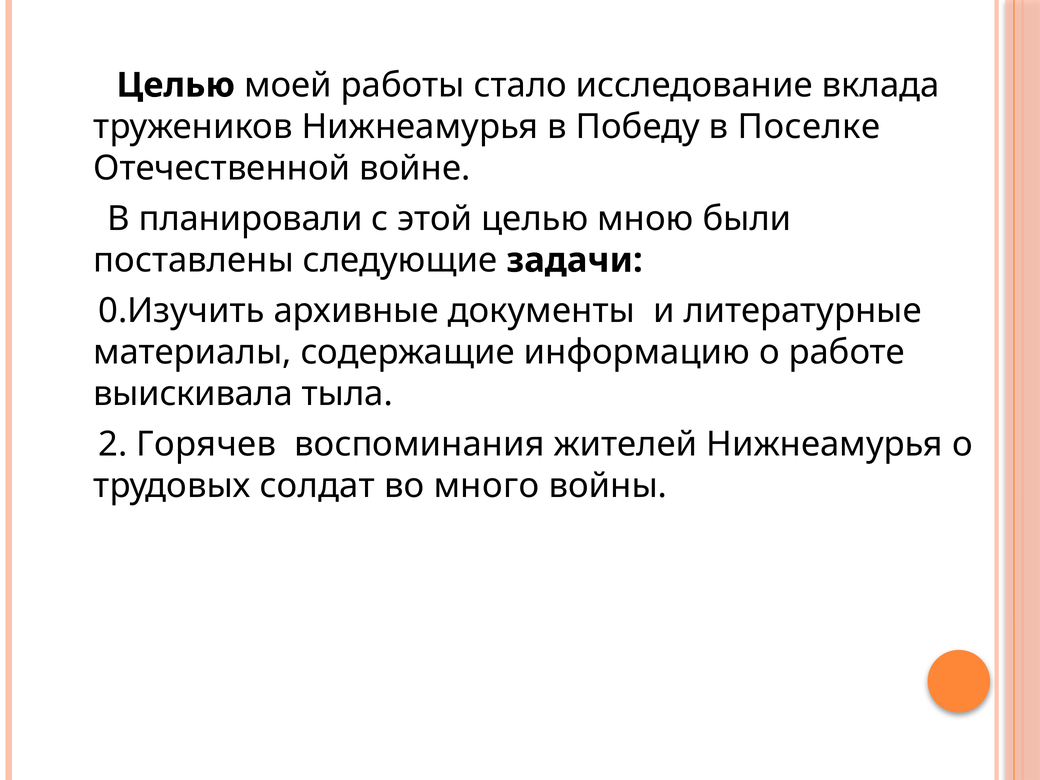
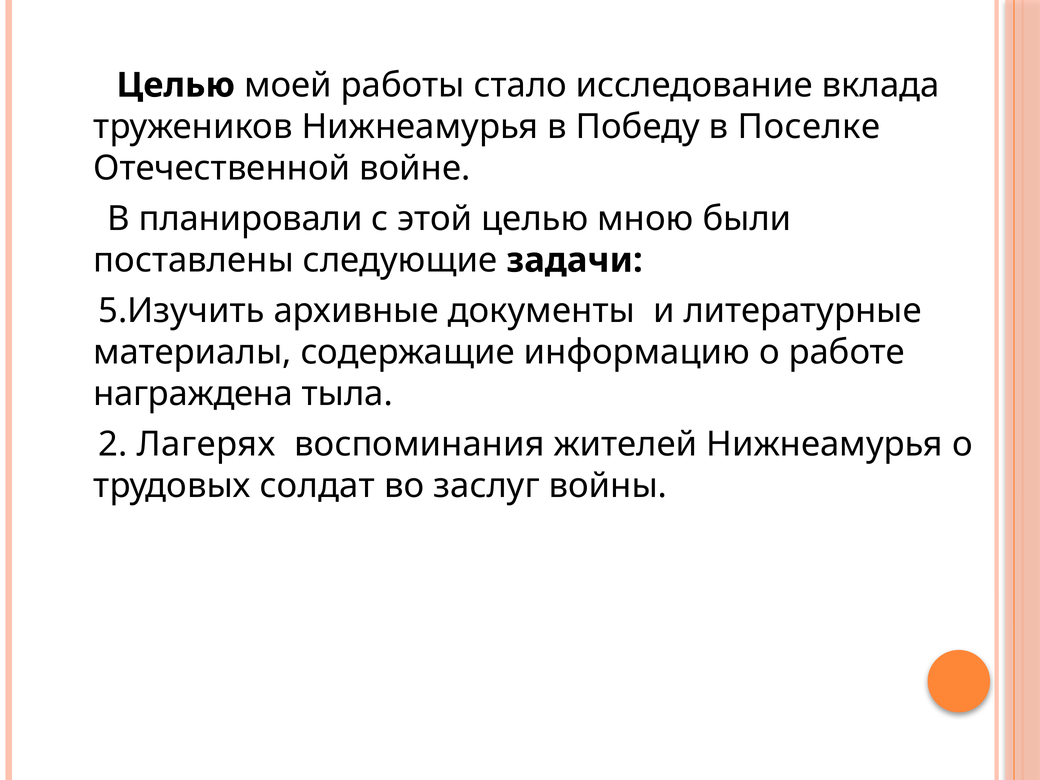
0.Изучить: 0.Изучить -> 5.Изучить
выискивала: выискивала -> награждена
Горячев: Горячев -> Лагерях
много: много -> заслуг
